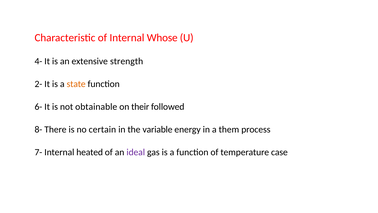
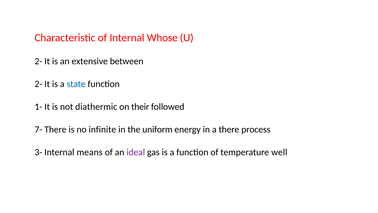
4- at (38, 61): 4- -> 2-
strength: strength -> between
state colour: orange -> blue
6-: 6- -> 1-
obtainable: obtainable -> diathermic
8-: 8- -> 7-
certain: certain -> infinite
variable: variable -> uniform
a them: them -> there
7-: 7- -> 3-
heated: heated -> means
case: case -> well
